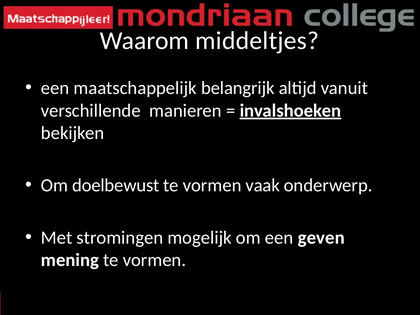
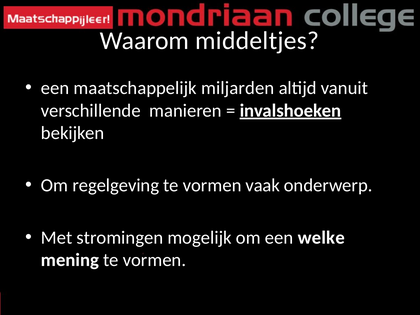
belangrijk: belangrijk -> miljarden
doelbewust: doelbewust -> regelgeving
geven: geven -> welke
